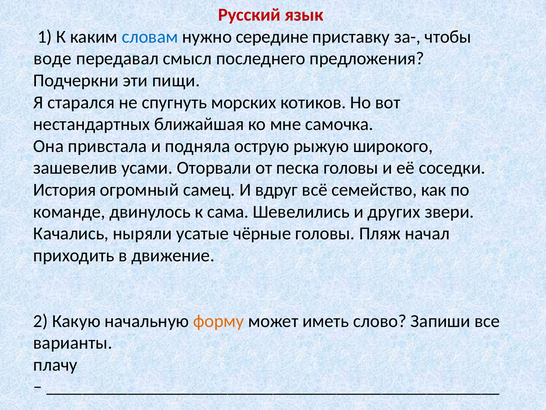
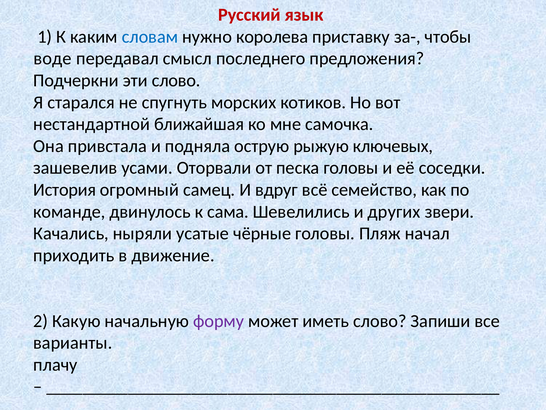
середине: середине -> королева
эти пищи: пищи -> слово
нестандартных: нестандартных -> нестандартной
широкого: широкого -> ключевых
форму colour: orange -> purple
